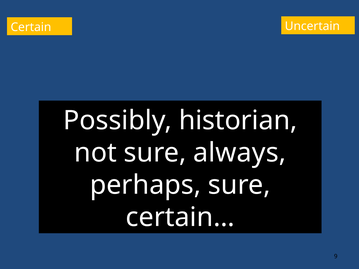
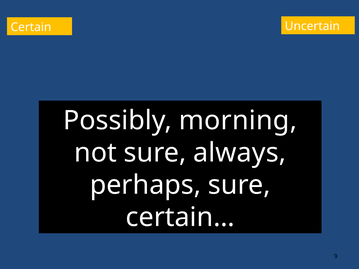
historian: historian -> morning
